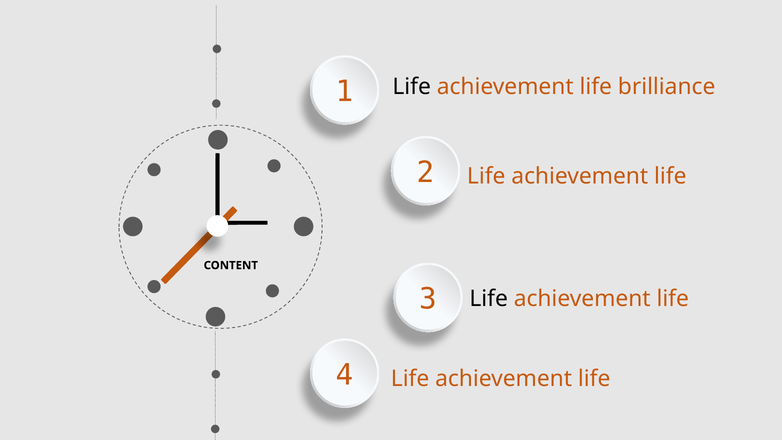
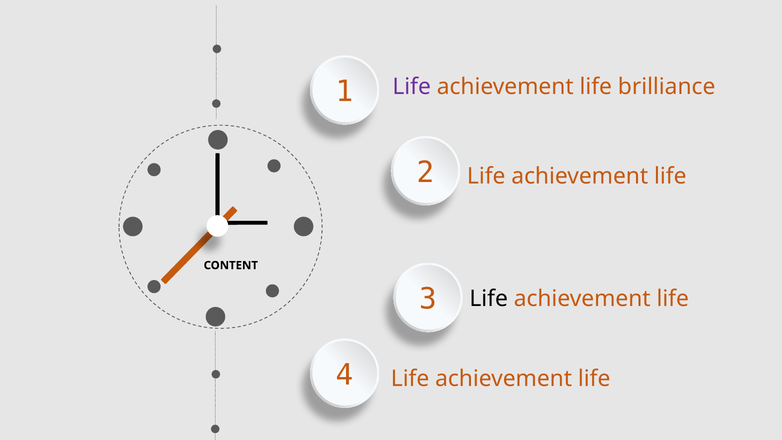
Life at (412, 87) colour: black -> purple
